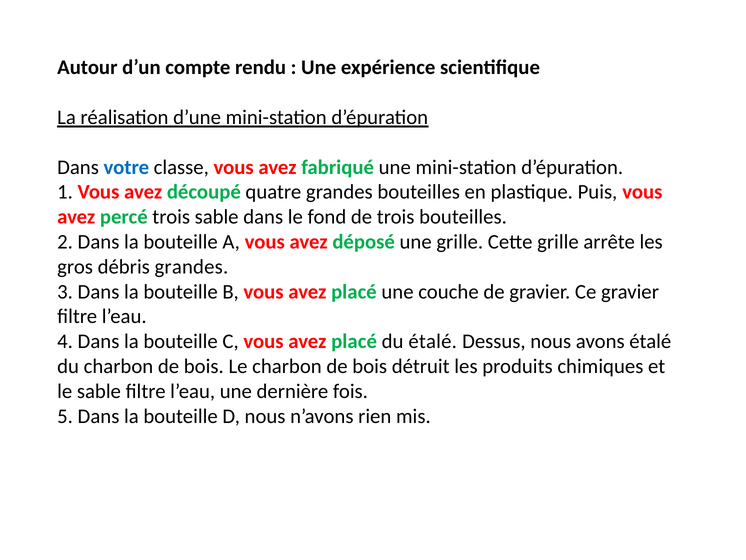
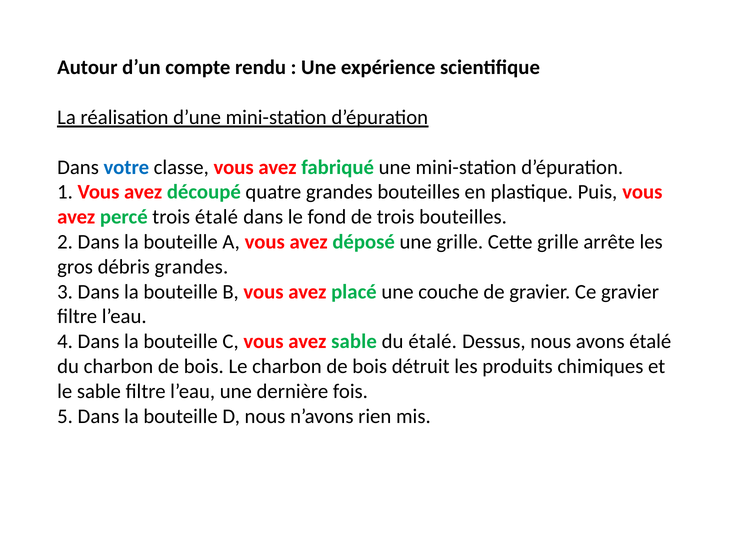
trois sable: sable -> étalé
C vous avez placé: placé -> sable
